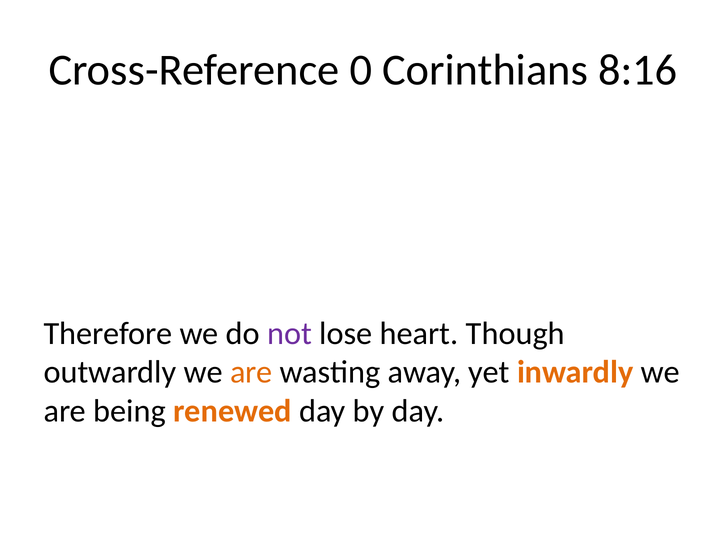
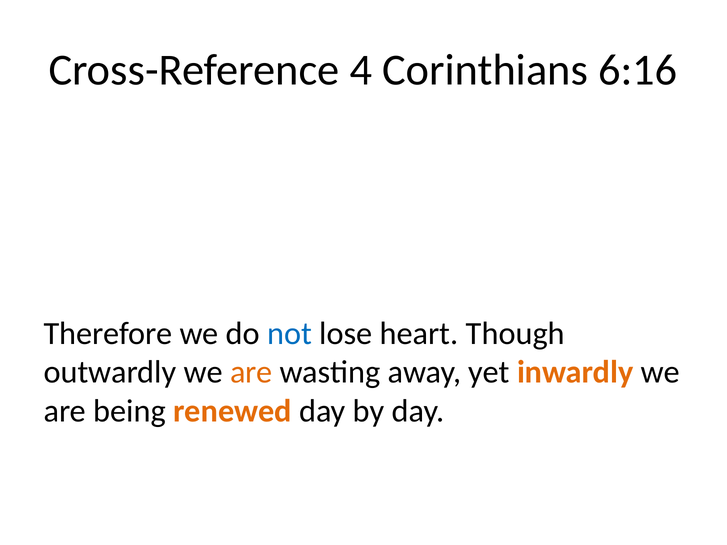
0: 0 -> 4
8:16: 8:16 -> 6:16
not colour: purple -> blue
